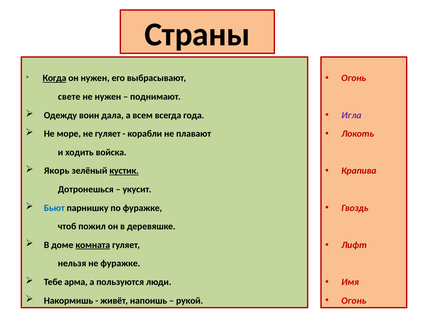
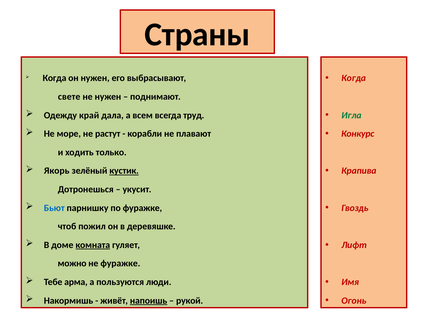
Огонь at (354, 78): Огонь -> Когда
Когда at (55, 78) underline: present -> none
воин: воин -> край
года: года -> труд
Игла colour: purple -> green
не гуляет: гуляет -> растут
Локоть: Локоть -> Конкурс
войска: войска -> только
нельзя: нельзя -> можно
напоишь underline: none -> present
